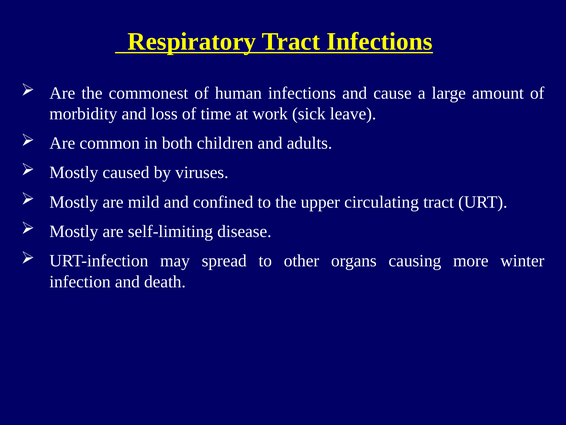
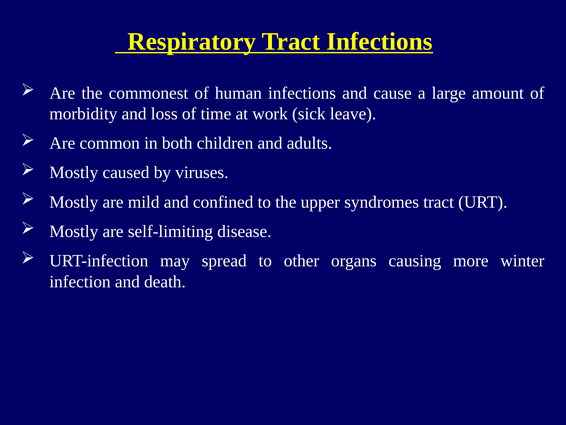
circulating: circulating -> syndromes
